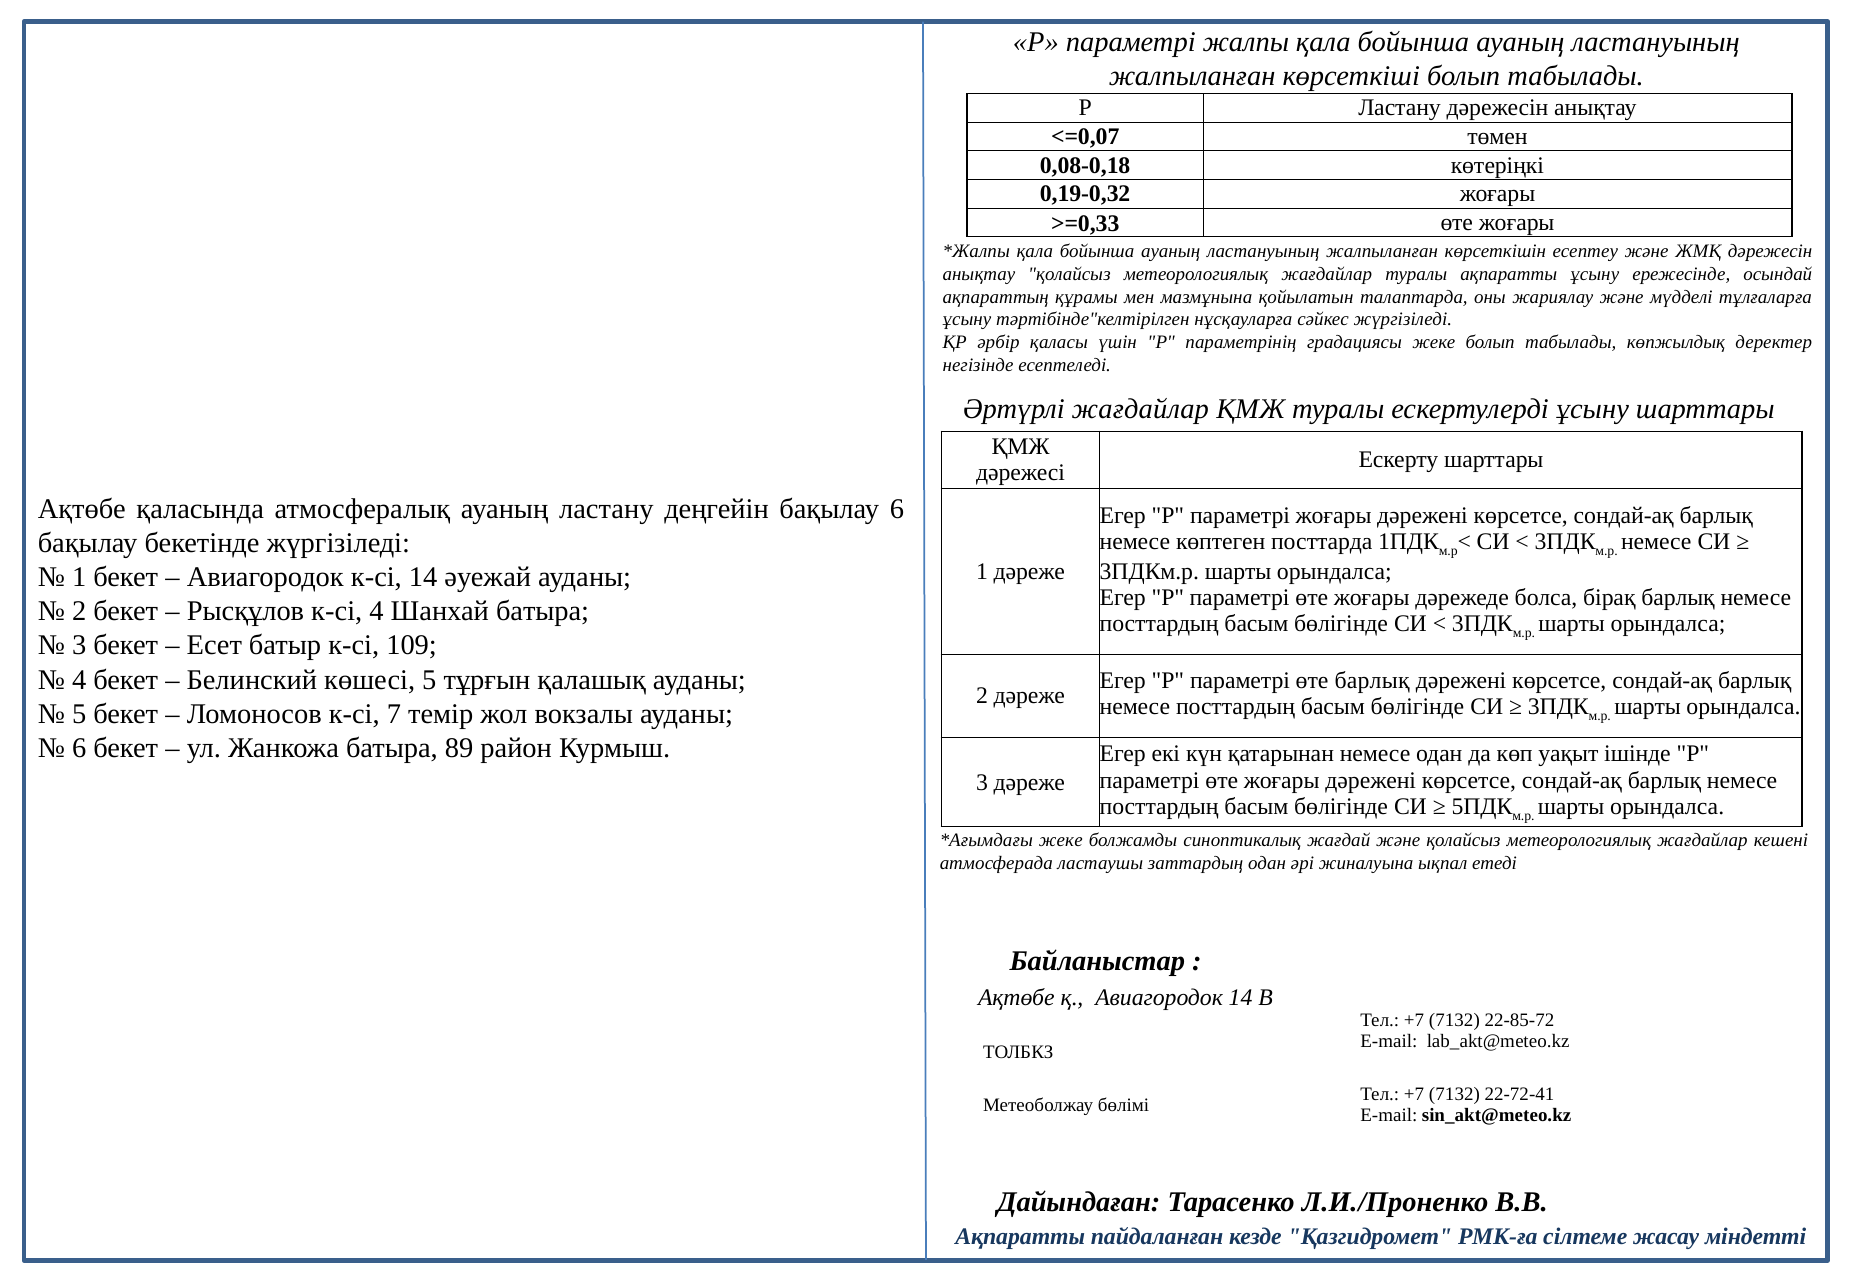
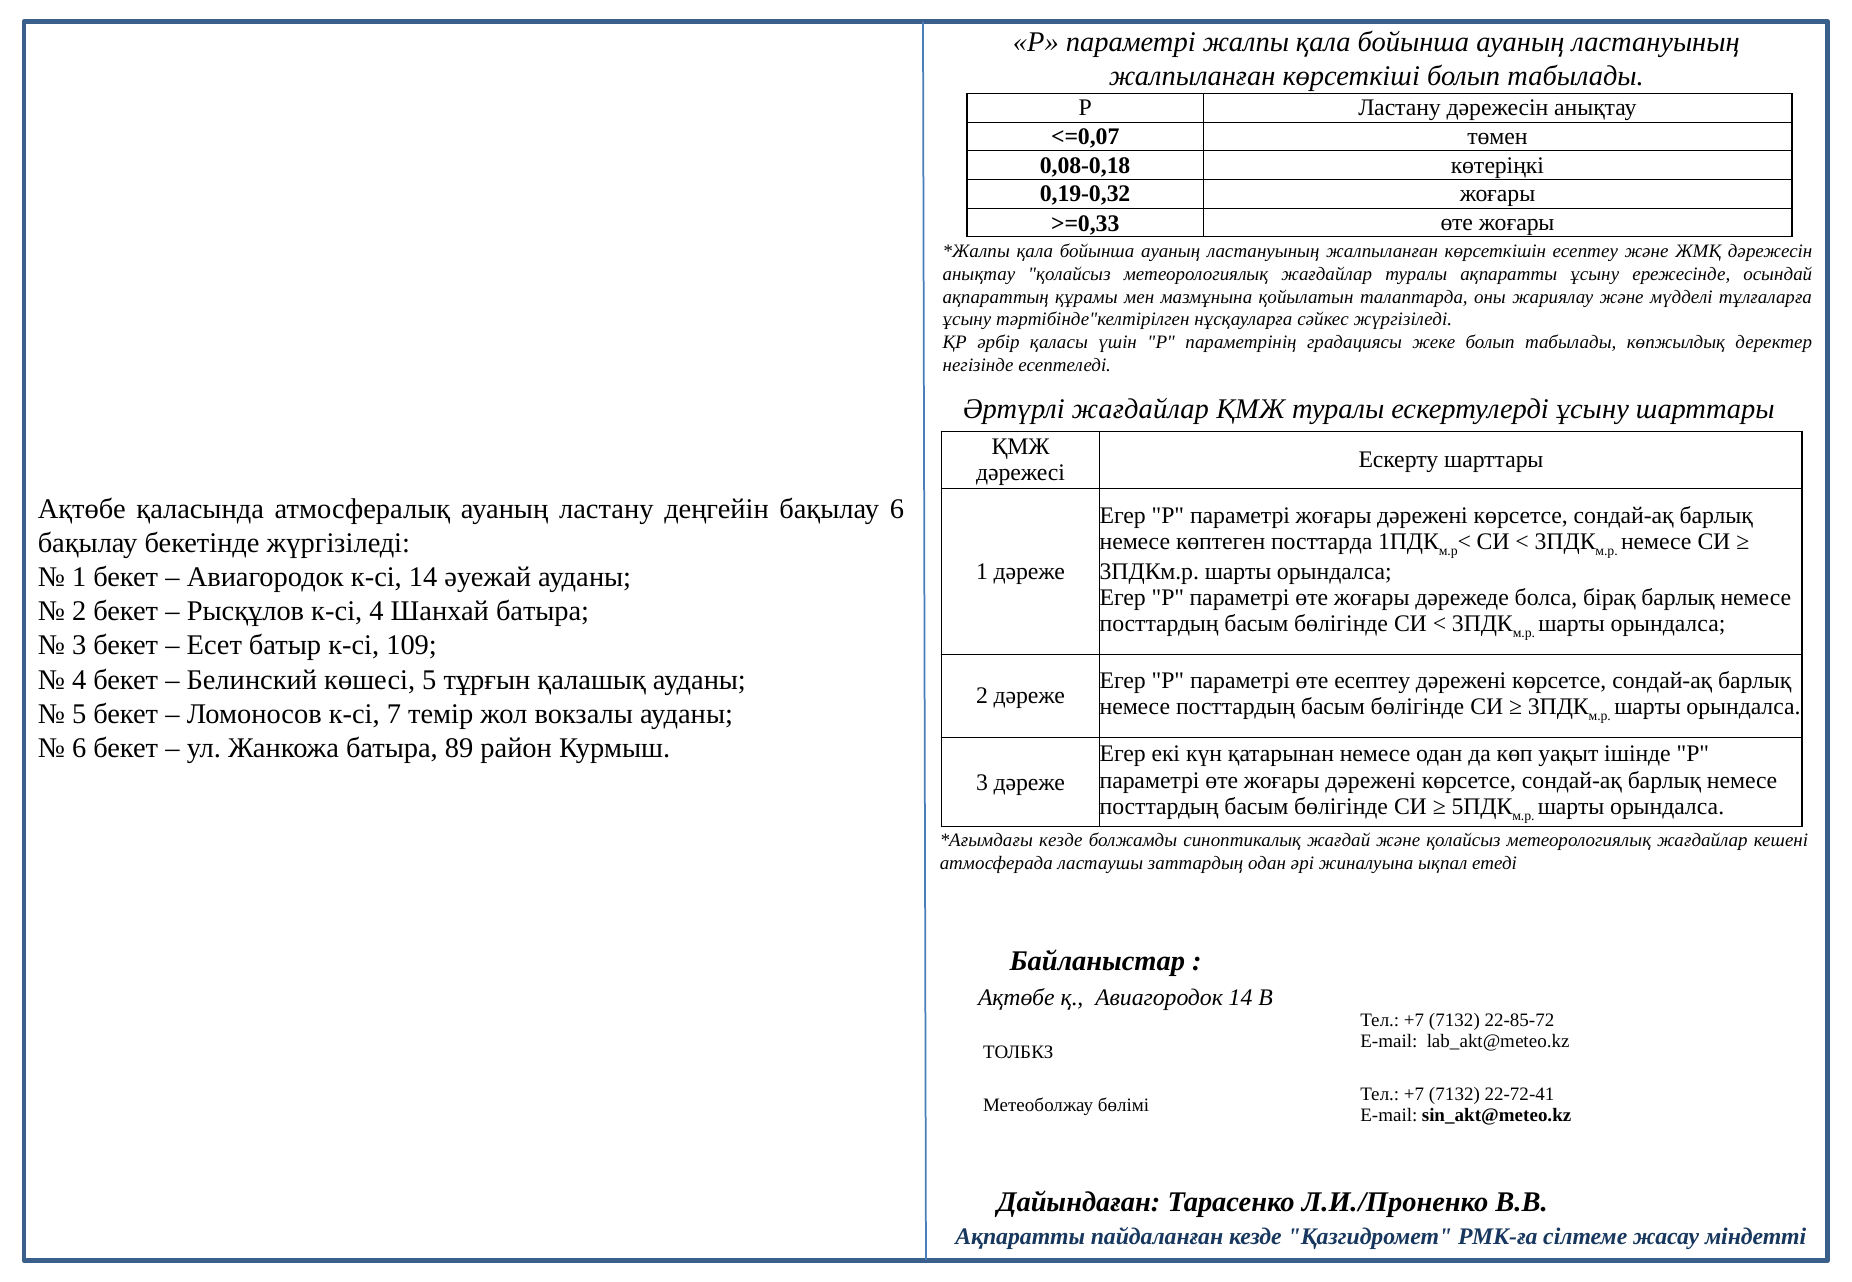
өте барлық: барлық -> есептеу
жеке at (1061, 841): жеке -> кезде
